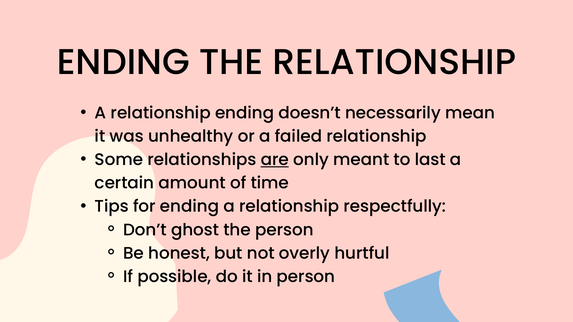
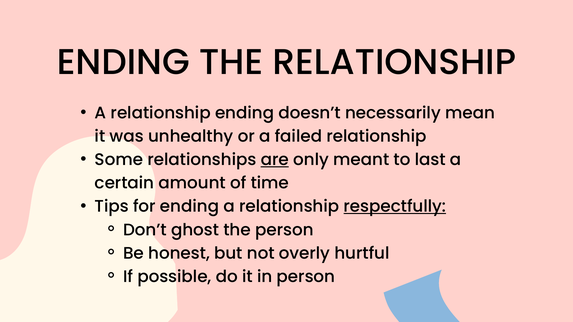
respectfully underline: none -> present
